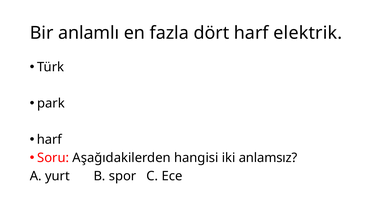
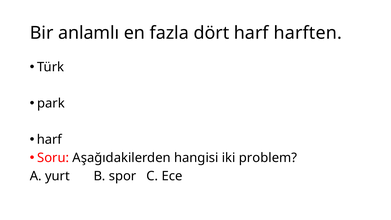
elektrik: elektrik -> harften
anlamsız: anlamsız -> problem
